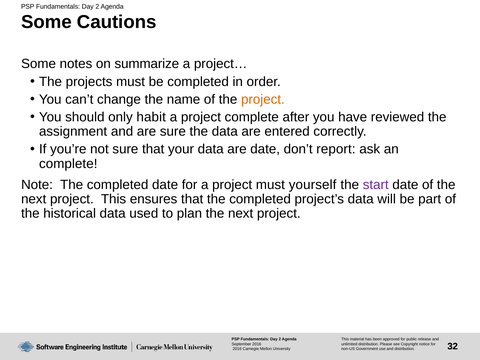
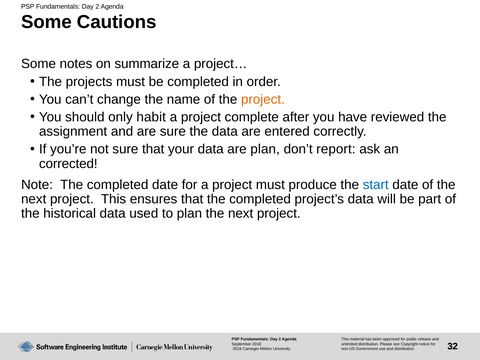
are date: date -> plan
complete at (68, 164): complete -> corrected
yourself: yourself -> produce
start colour: purple -> blue
